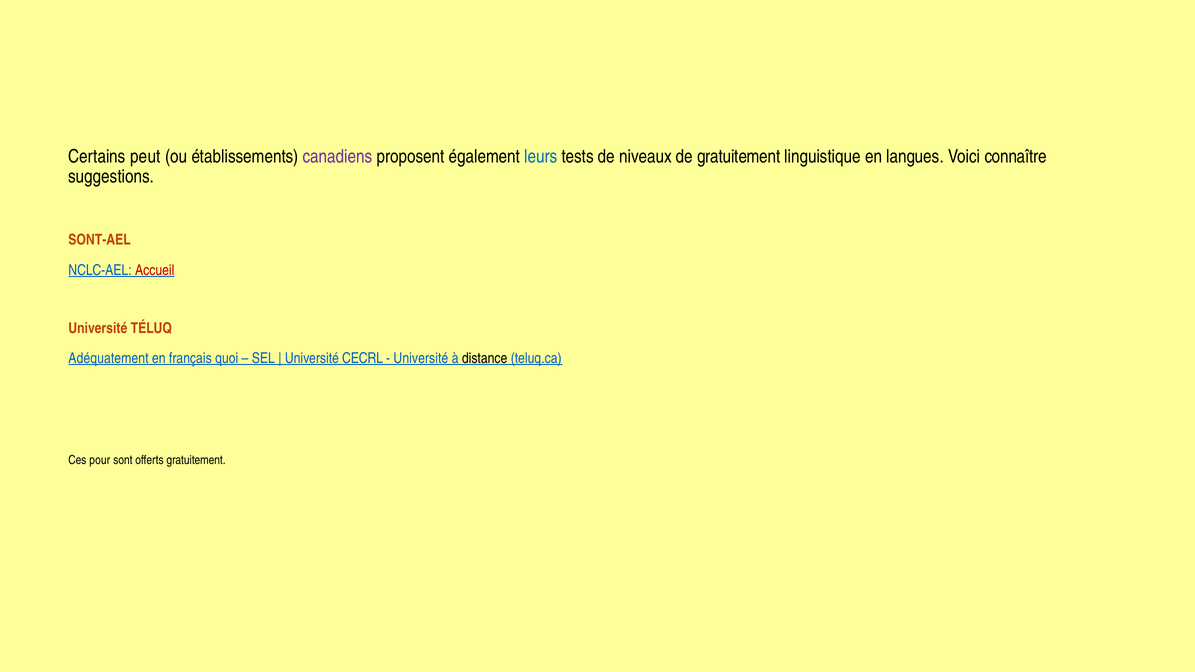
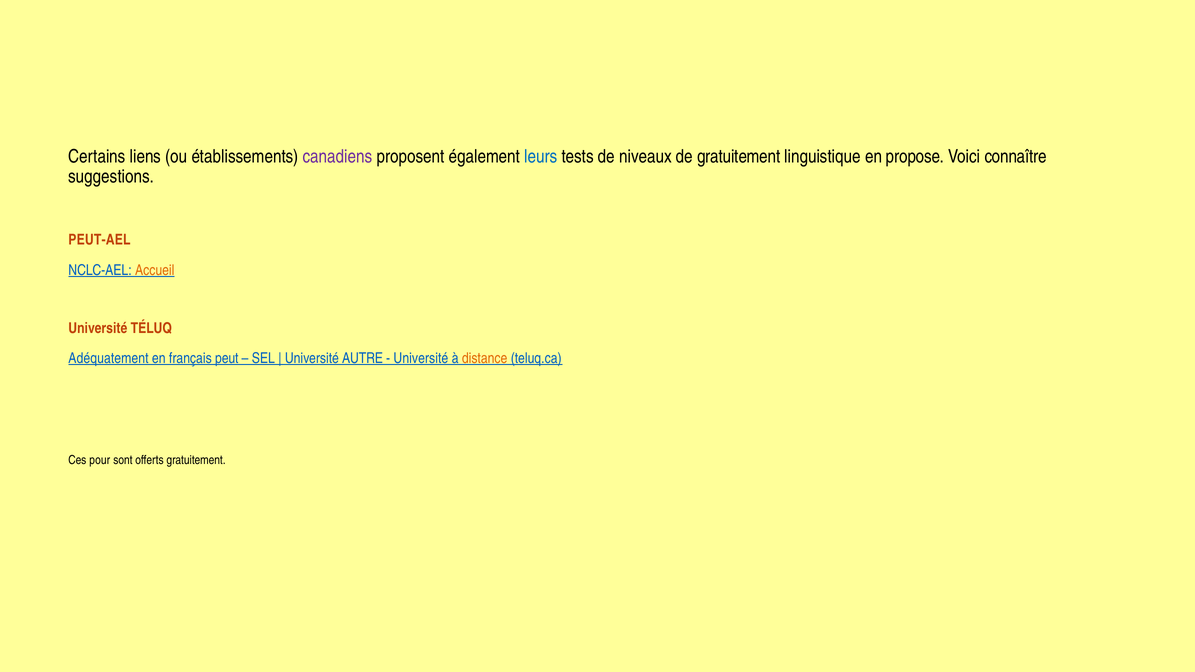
peut: peut -> liens
langues: langues -> propose
SONT-AEL: SONT-AEL -> PEUT-AEL
Accueil colour: red -> orange
quoi: quoi -> peut
CECRL: CECRL -> AUTRE
distance colour: black -> orange
